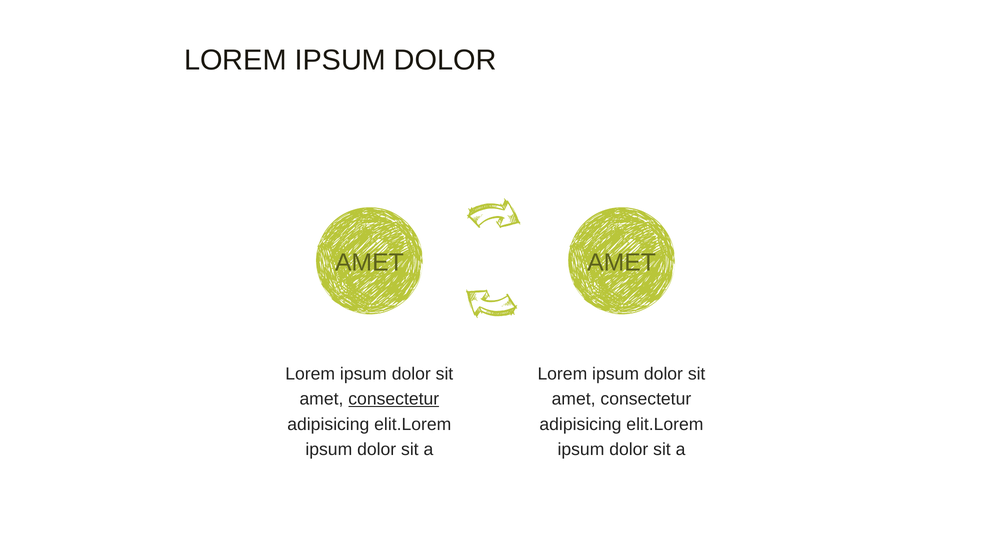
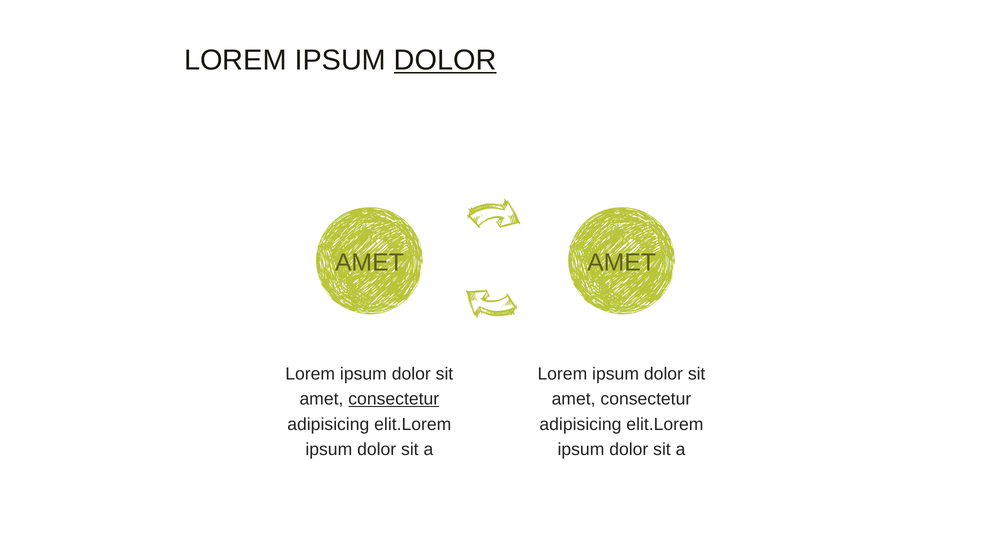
DOLOR at (445, 60) underline: none -> present
